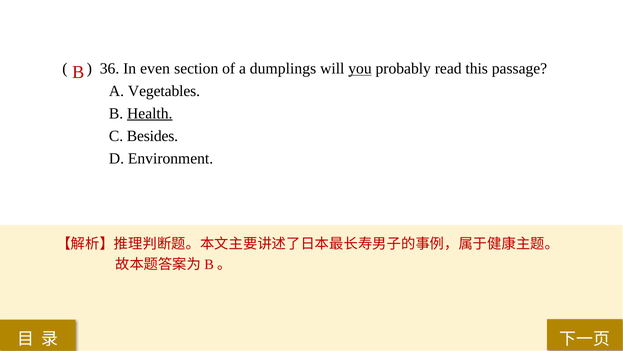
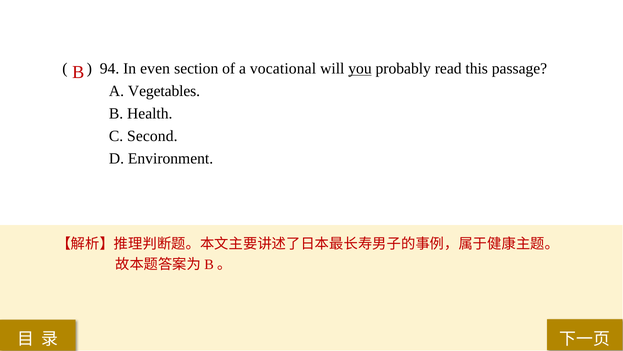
36: 36 -> 94
dumplings: dumplings -> vocational
Health underline: present -> none
Besides: Besides -> Second
